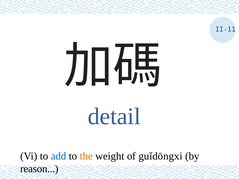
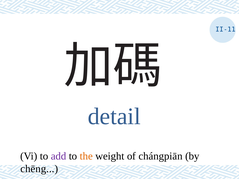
add colour: blue -> purple
guǐdōngxi: guǐdōngxi -> chángpiān
reason: reason -> chēng
